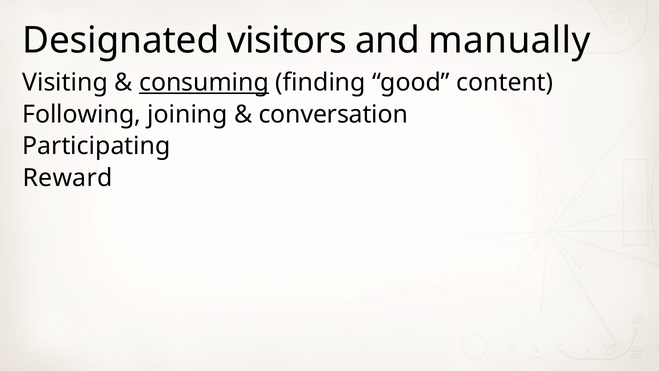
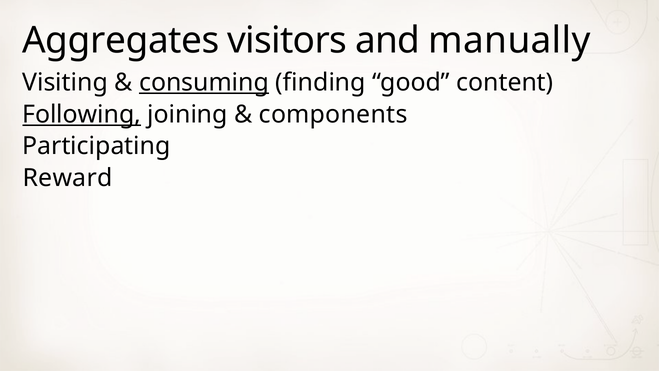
Designated: Designated -> Aggregates
Following underline: none -> present
conversation: conversation -> components
